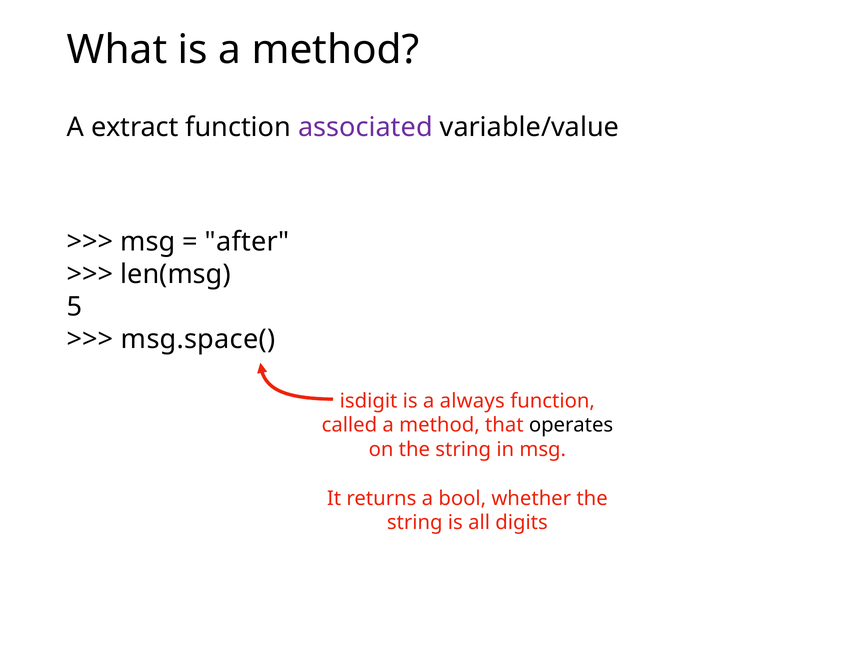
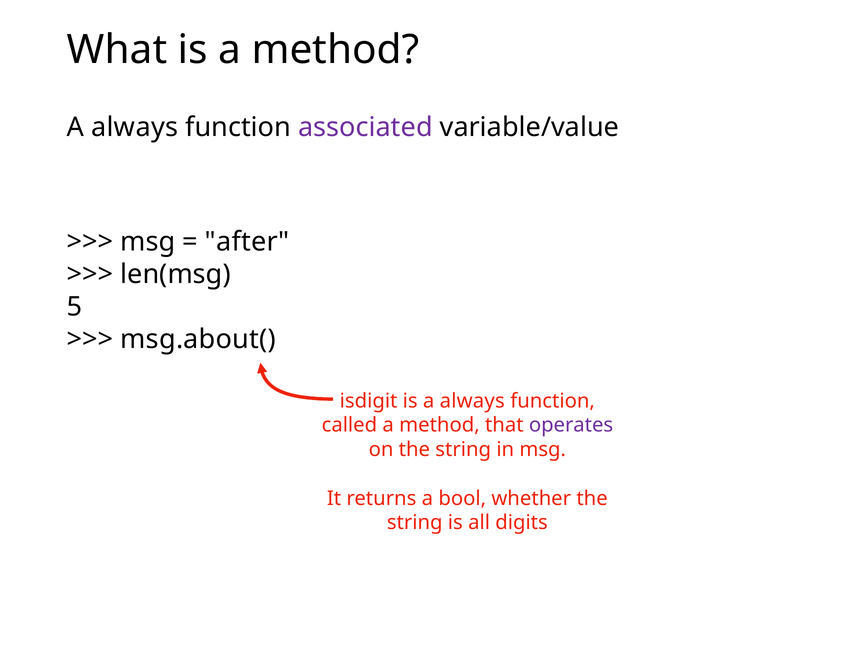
extract at (135, 127): extract -> always
msg.space(: msg.space( -> msg.about(
operates colour: black -> purple
